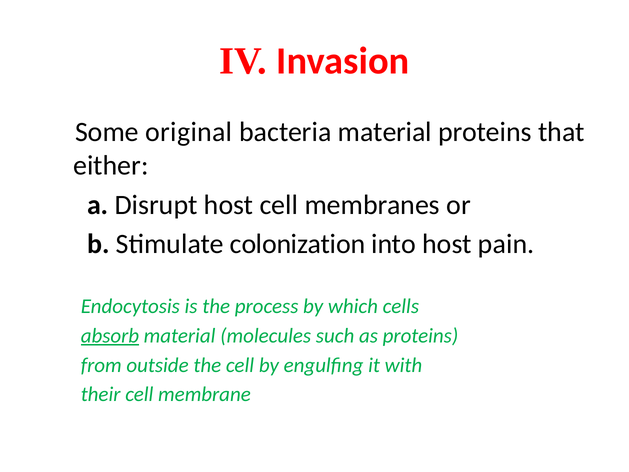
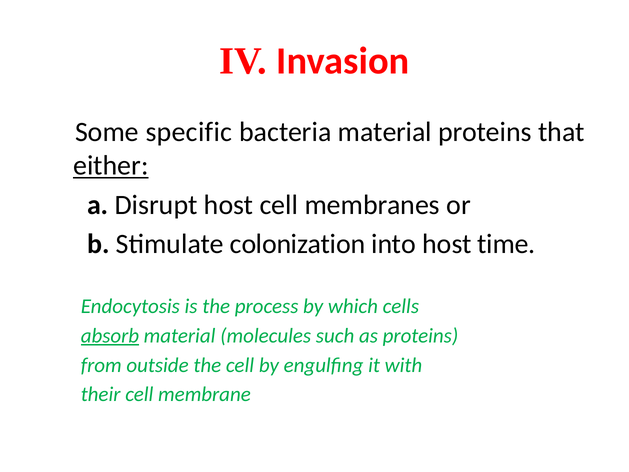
original: original -> specific
either underline: none -> present
pain: pain -> time
